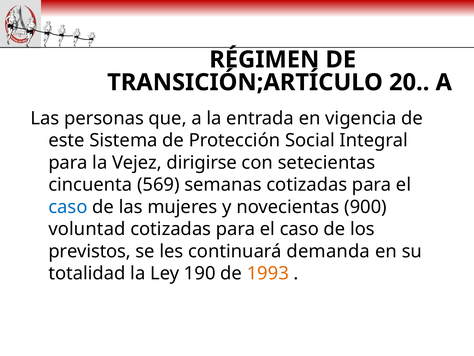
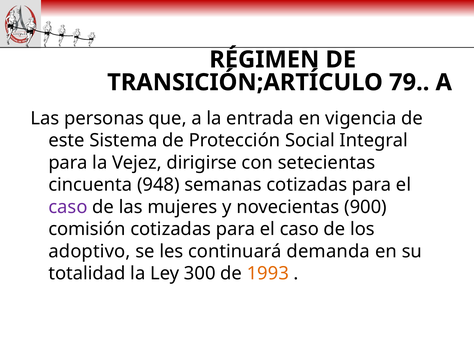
20: 20 -> 79
569: 569 -> 948
caso at (68, 207) colour: blue -> purple
voluntad: voluntad -> comisión
previstos: previstos -> adoptivo
190: 190 -> 300
